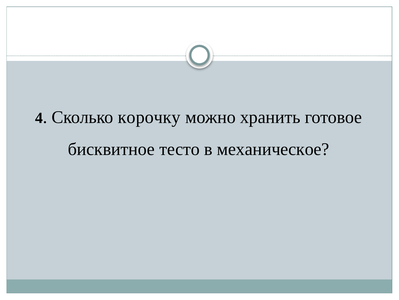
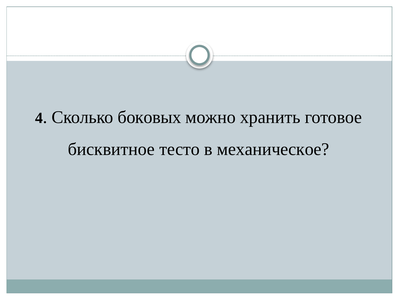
корочку: корочку -> боковых
